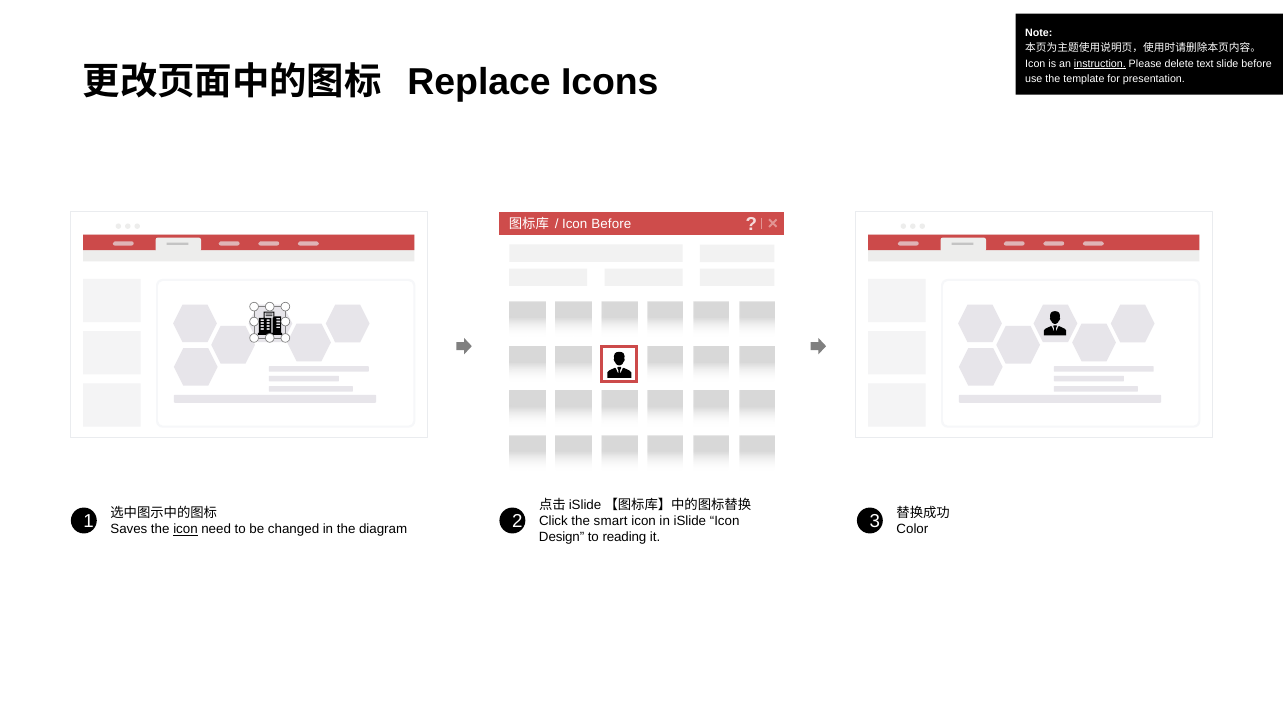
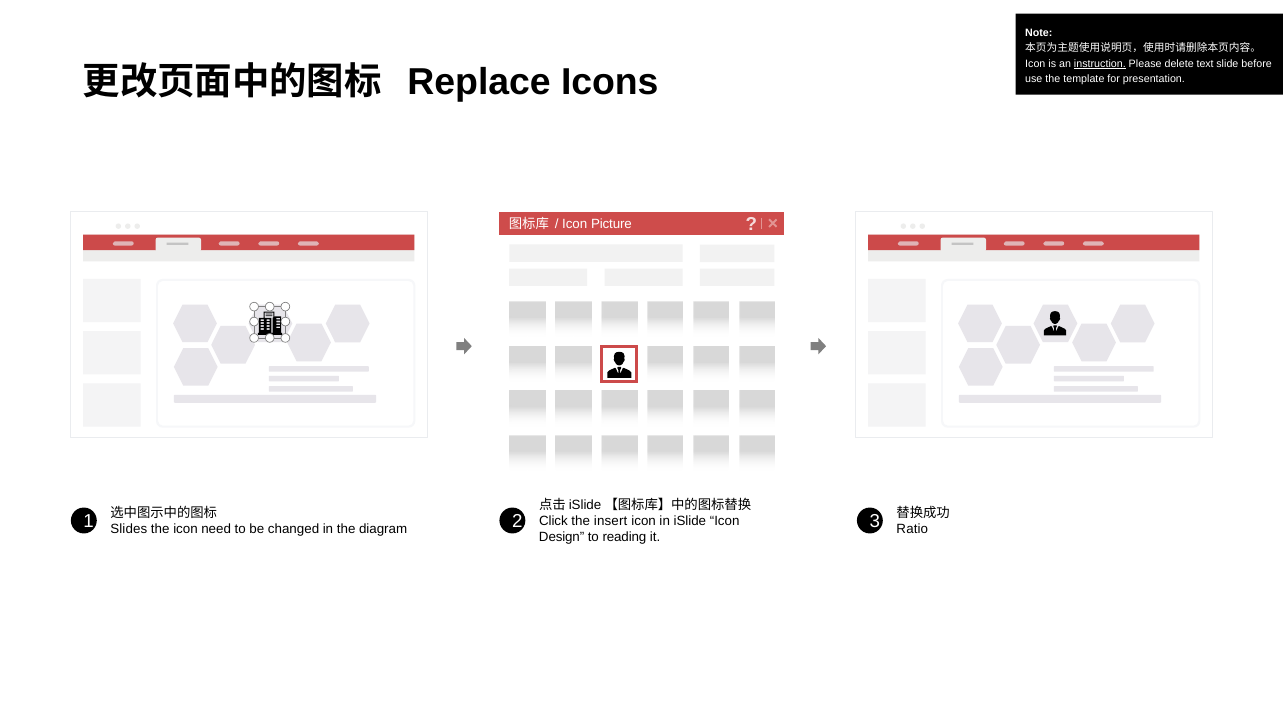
Icon Before: Before -> Picture
smart: smart -> insert
Saves: Saves -> Slides
icon at (186, 529) underline: present -> none
Color: Color -> Ratio
